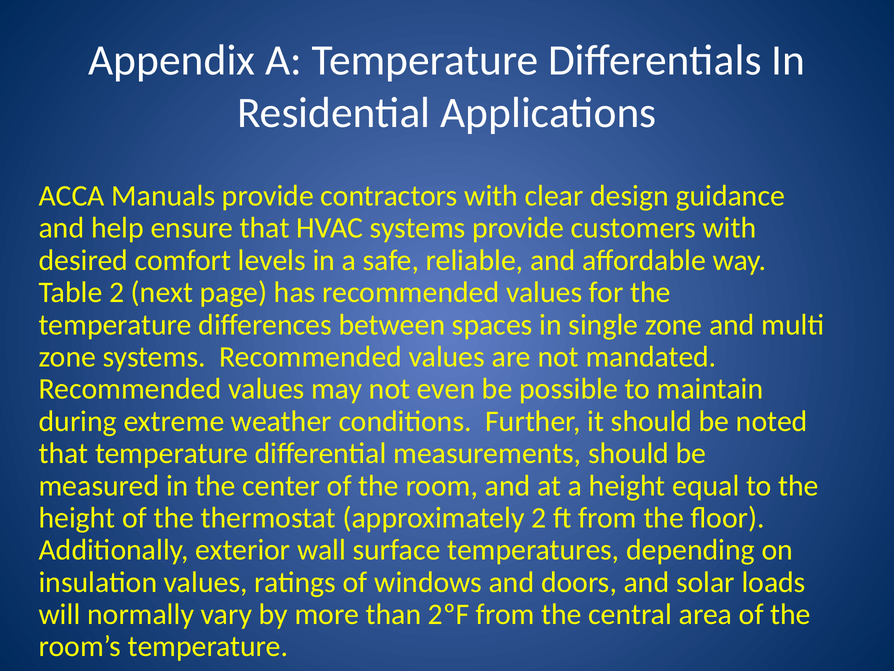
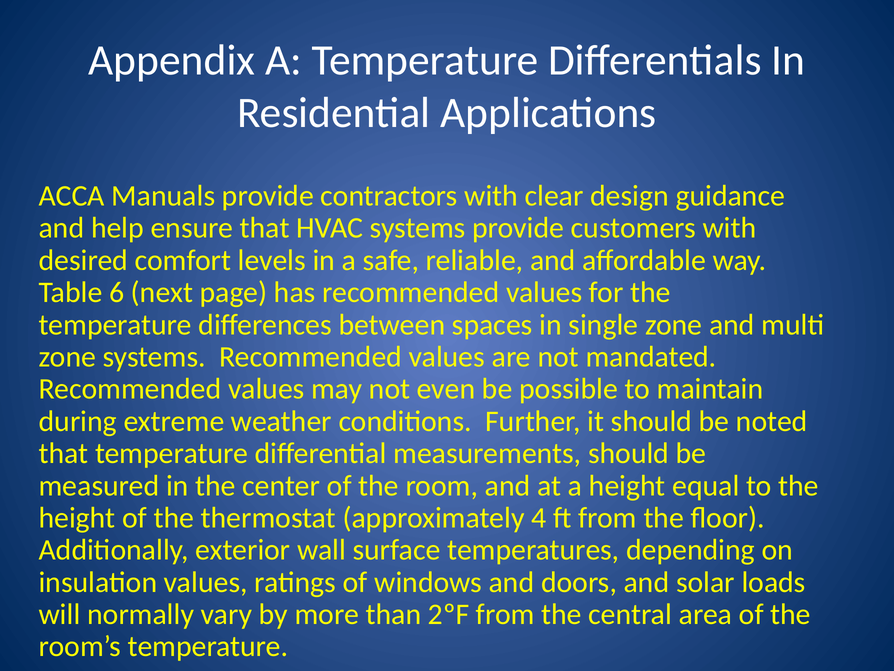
Table 2: 2 -> 6
approximately 2: 2 -> 4
